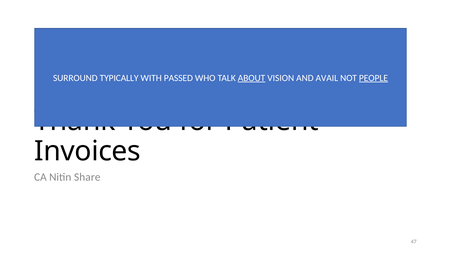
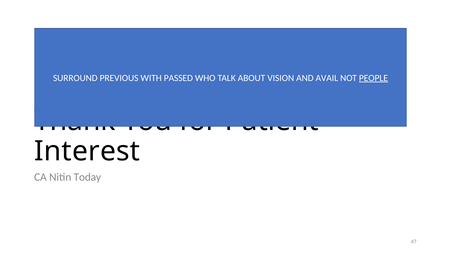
TYPICALLY: TYPICALLY -> PREVIOUS
ABOUT underline: present -> none
Invoices: Invoices -> Interest
Share: Share -> Today
